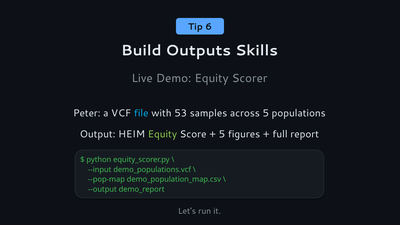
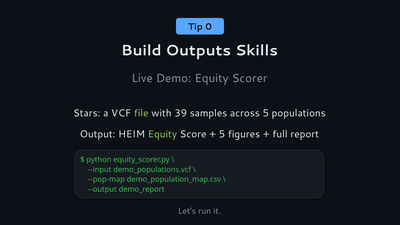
6: 6 -> 0
Peter: Peter -> Stars
file colour: light blue -> light green
53: 53 -> 39
